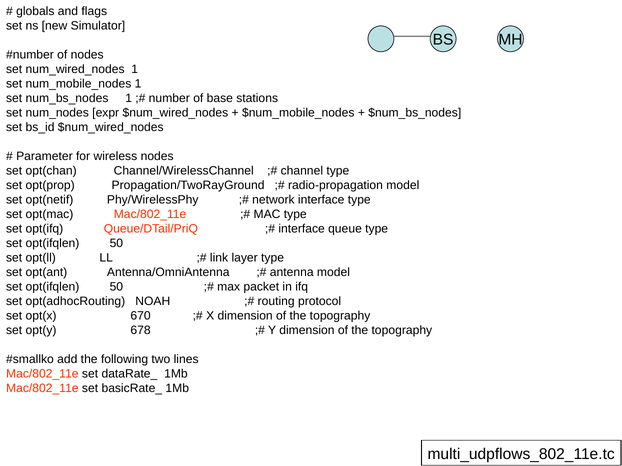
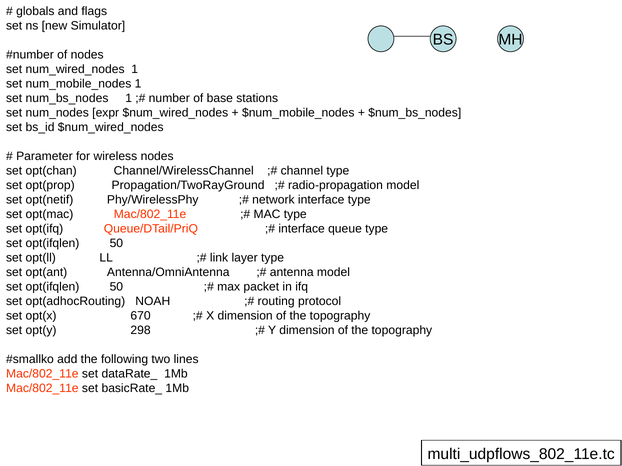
678: 678 -> 298
